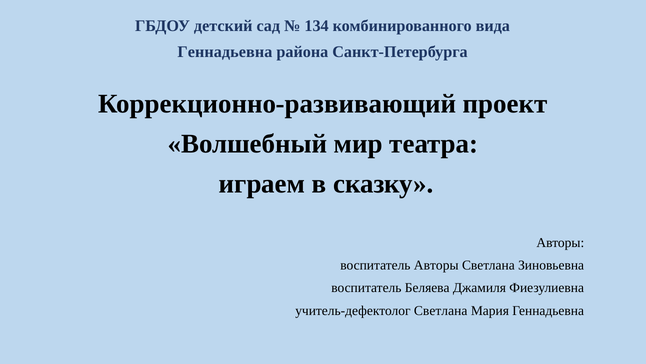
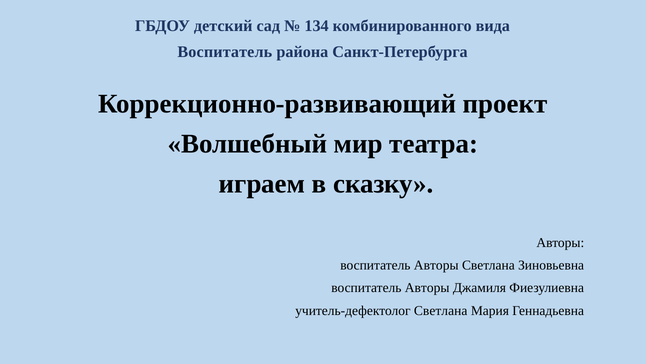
Геннадьевна at (225, 52): Геннадьевна -> Воспитатель
Беляева at (427, 287): Беляева -> Авторы
